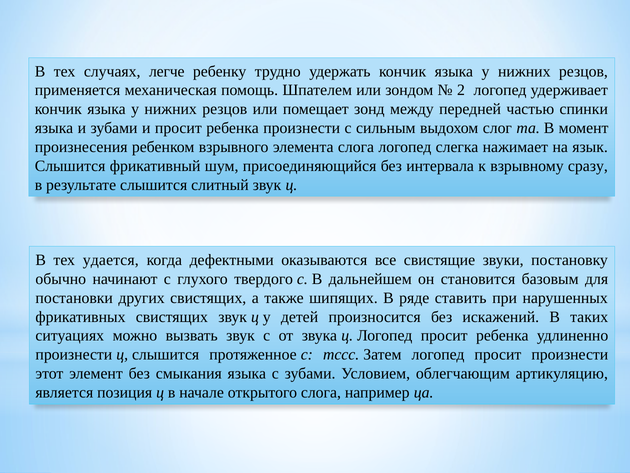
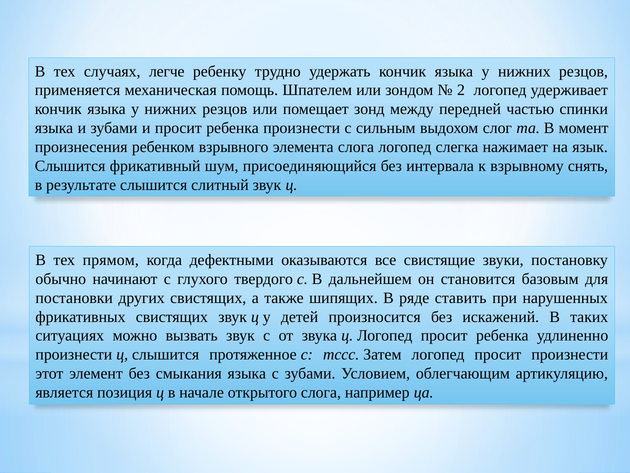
сразу: сразу -> снять
удается: удается -> прямом
